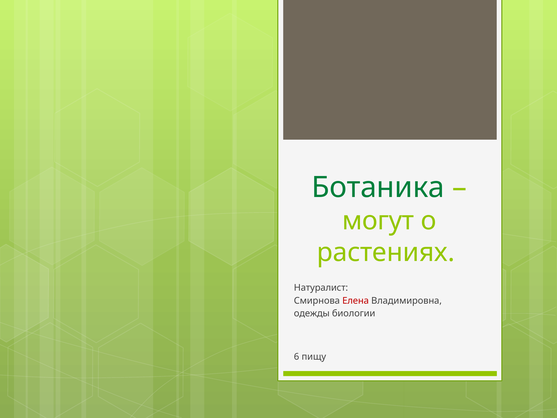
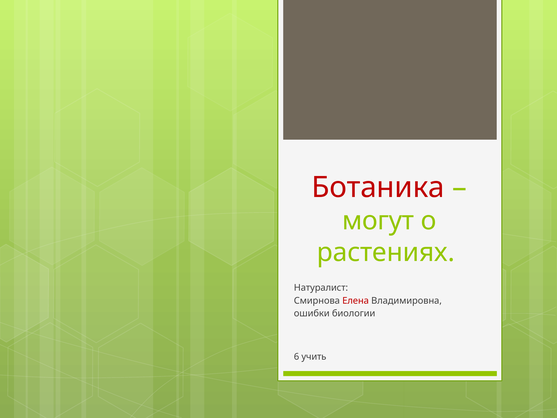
Ботаника colour: green -> red
одежды: одежды -> ошибки
пищу: пищу -> учить
